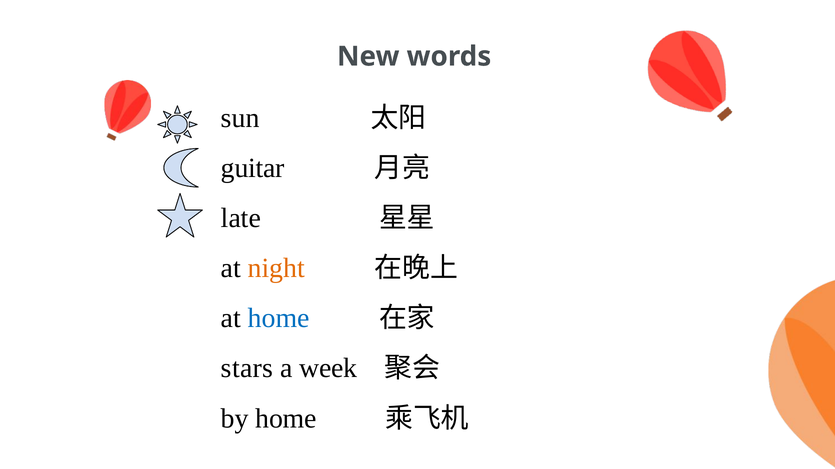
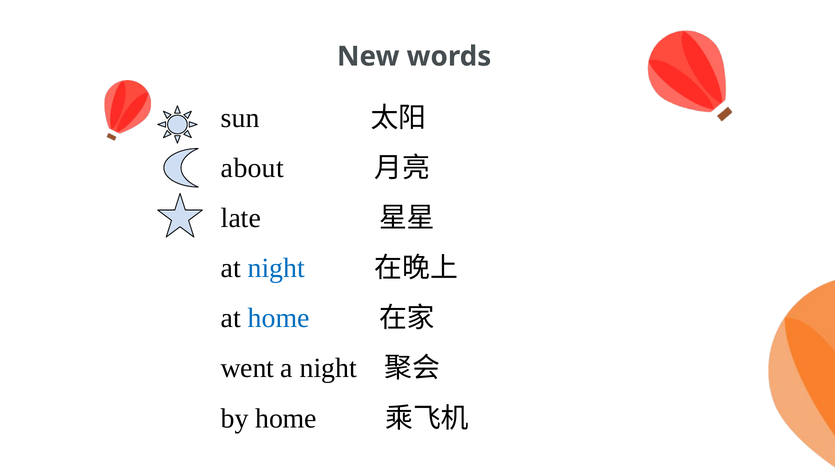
guitar: guitar -> about
night at (276, 269) colour: orange -> blue
stars: stars -> went
a week: week -> night
